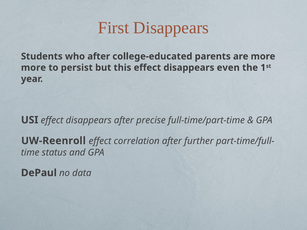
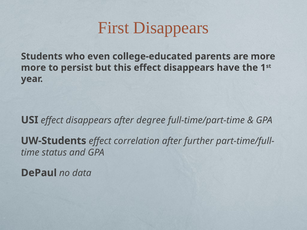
who after: after -> even
even: even -> have
precise: precise -> degree
UW-Reenroll: UW-Reenroll -> UW-Students
